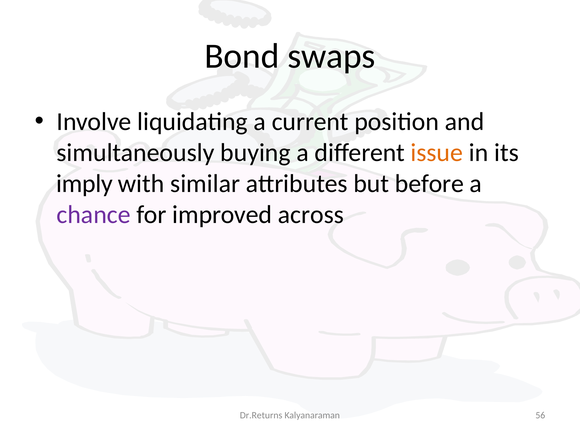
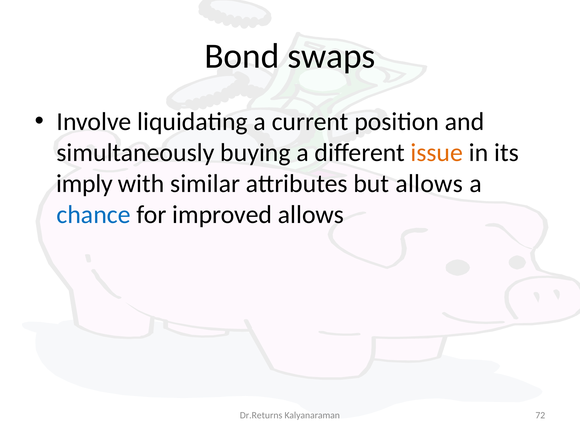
but before: before -> allows
chance colour: purple -> blue
improved across: across -> allows
56: 56 -> 72
